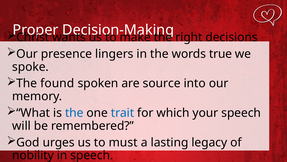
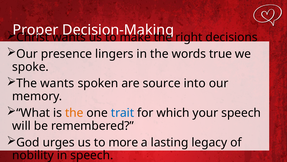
The found: found -> wants
the at (74, 113) colour: blue -> orange
must: must -> more
